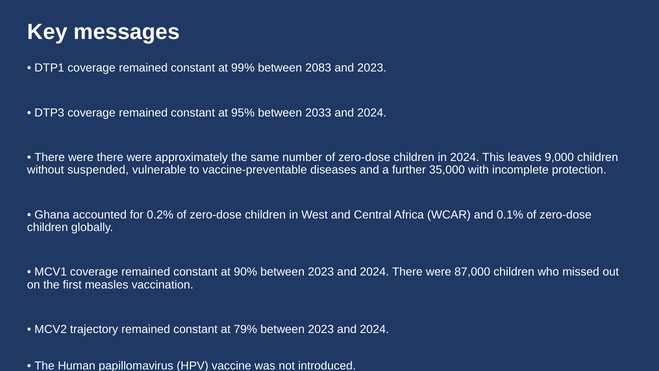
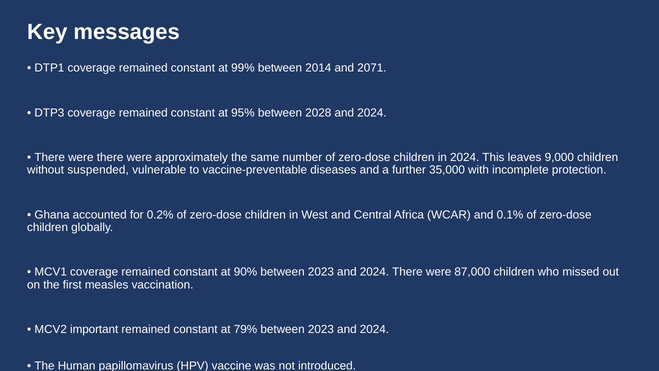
2083: 2083 -> 2014
and 2023: 2023 -> 2071
2033: 2033 -> 2028
trajectory: trajectory -> important
